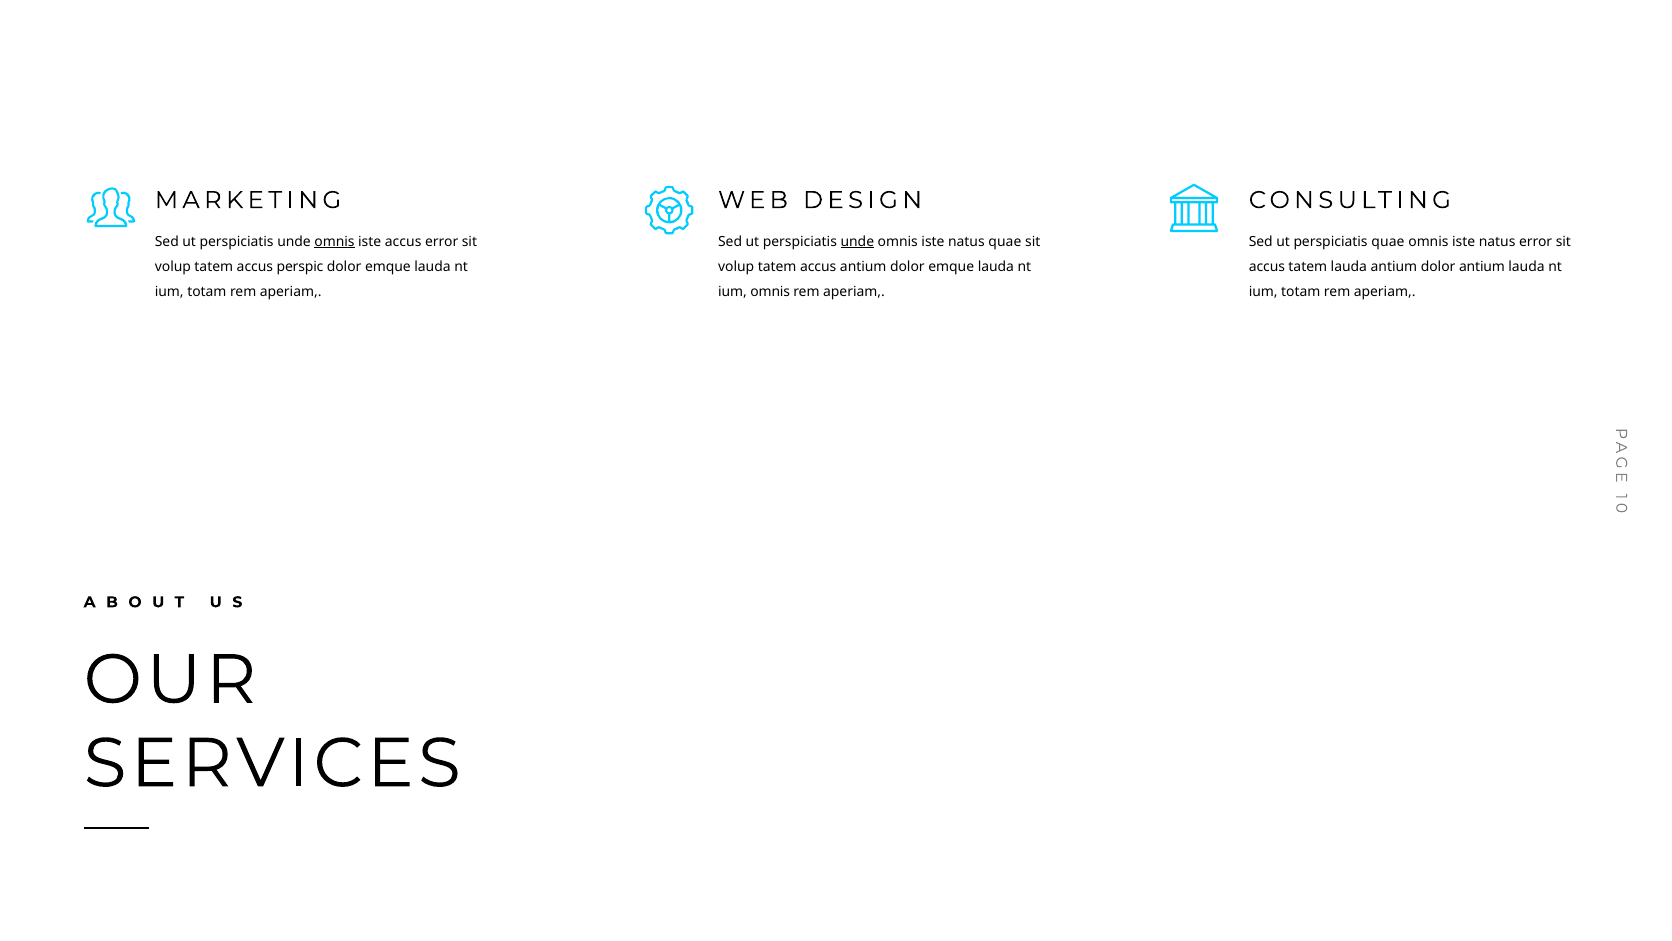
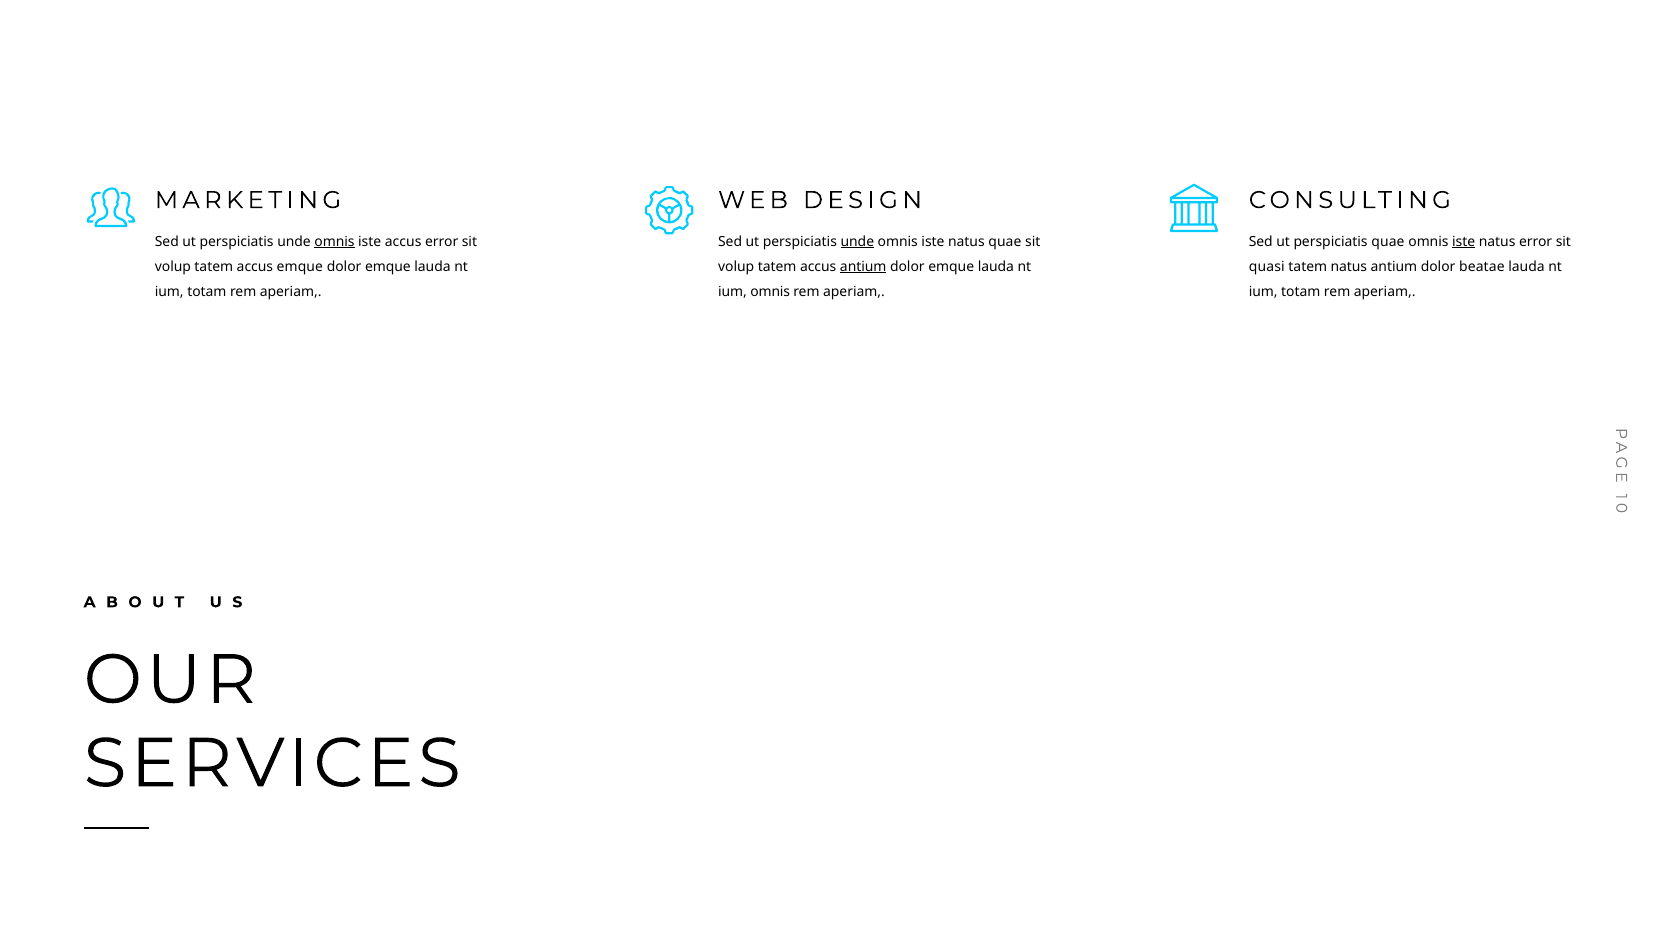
iste at (1464, 242) underline: none -> present
accus perspic: perspic -> emque
antium at (863, 267) underline: none -> present
accus at (1267, 267): accus -> quasi
tatem lauda: lauda -> natus
dolor antium: antium -> beatae
